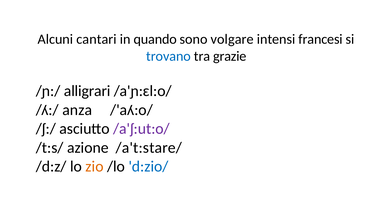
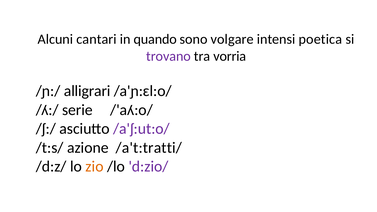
francesi: francesi -> poetica
trovano colour: blue -> purple
grazie: grazie -> vorria
anza: anza -> serie
/a't:stare/: /a't:stare/ -> /a't:tratti/
d:zio/ colour: blue -> purple
